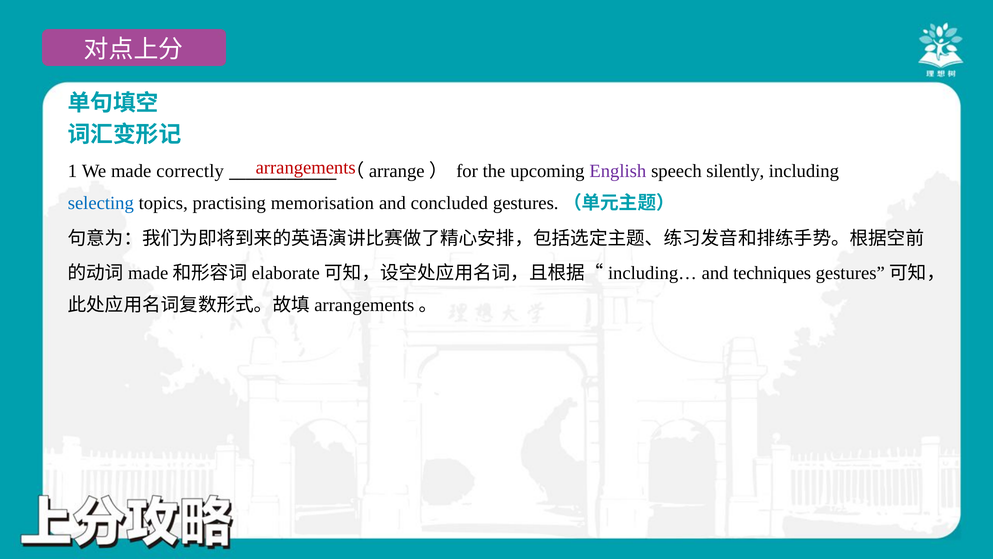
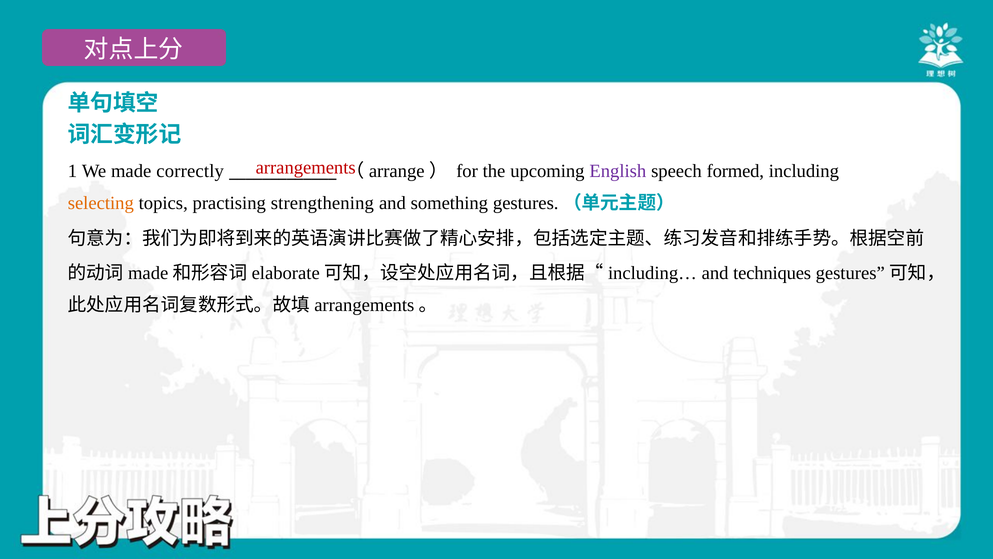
silently: silently -> formed
selecting colour: blue -> orange
memorisation: memorisation -> strengthening
concluded: concluded -> something
